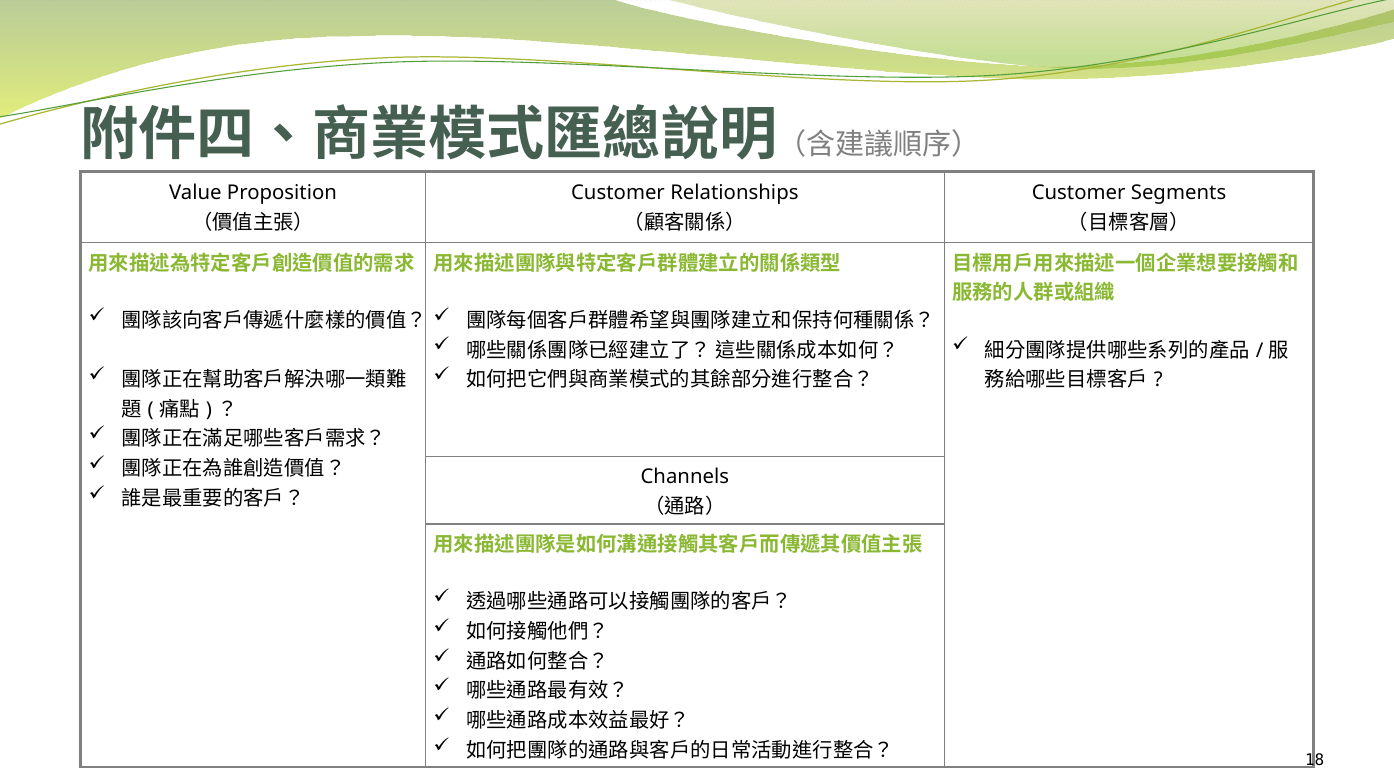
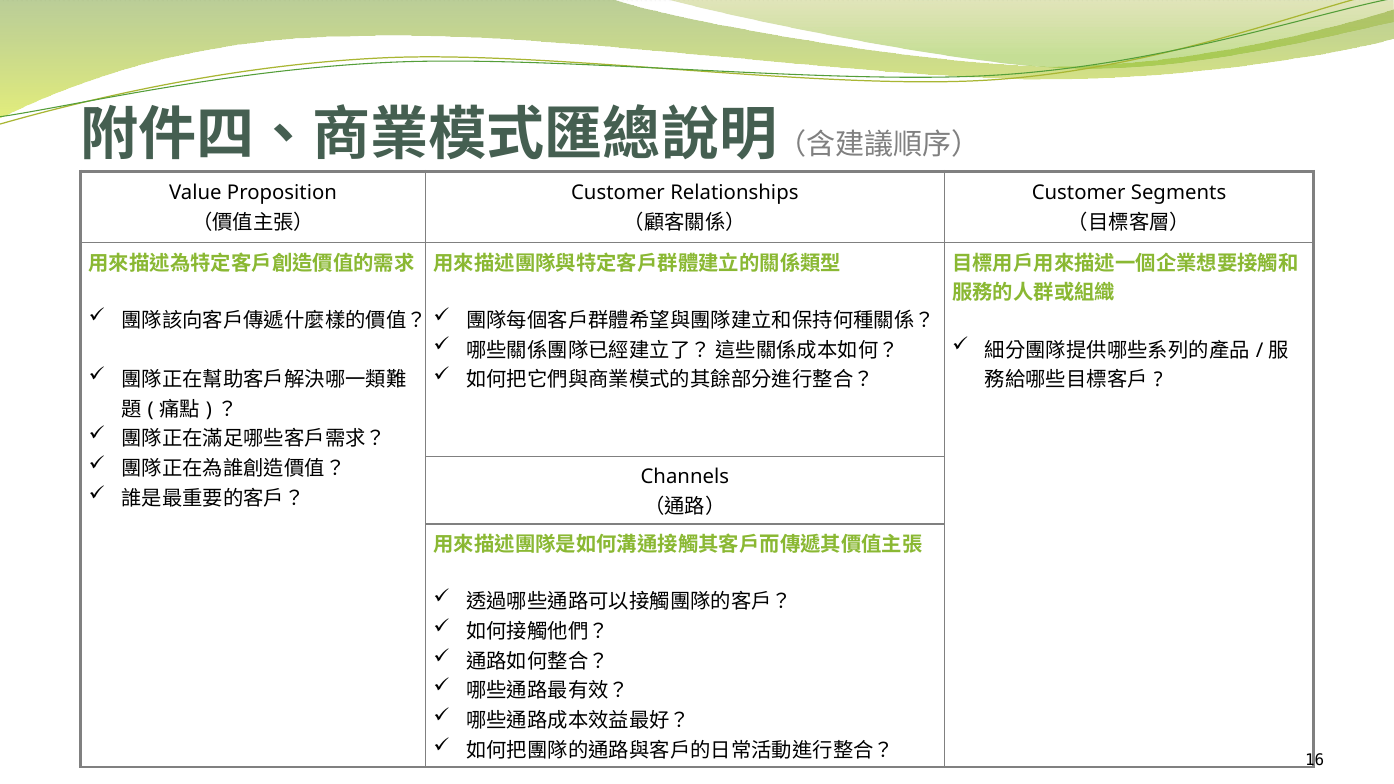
18: 18 -> 16
